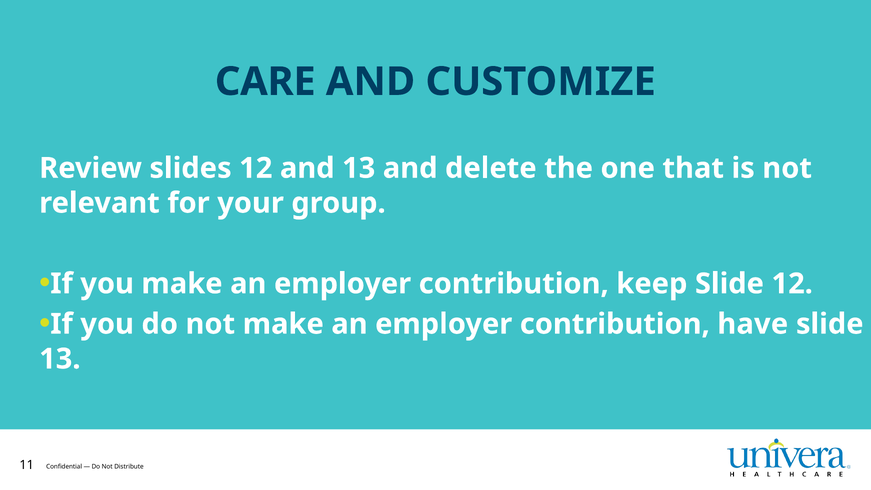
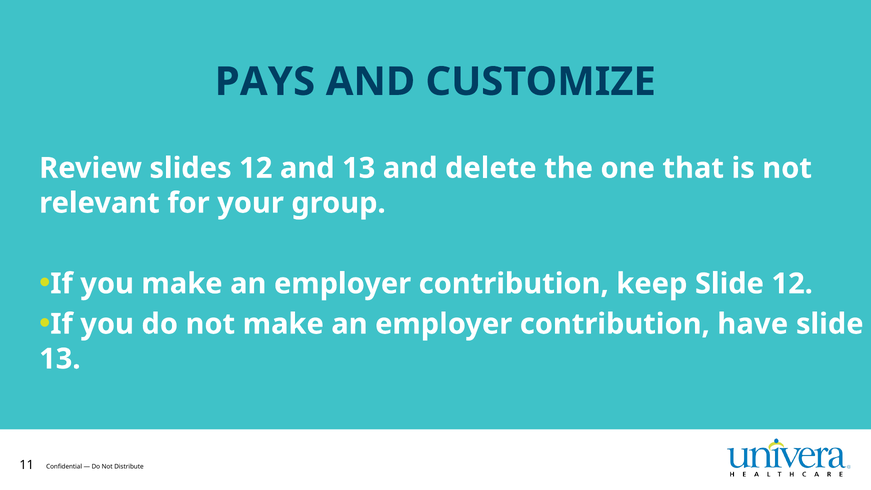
CARE: CARE -> PAYS
